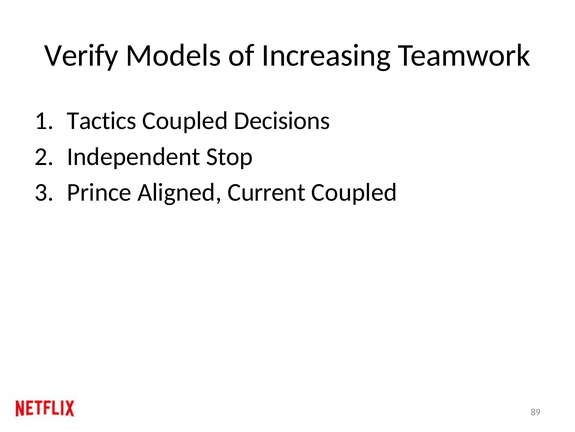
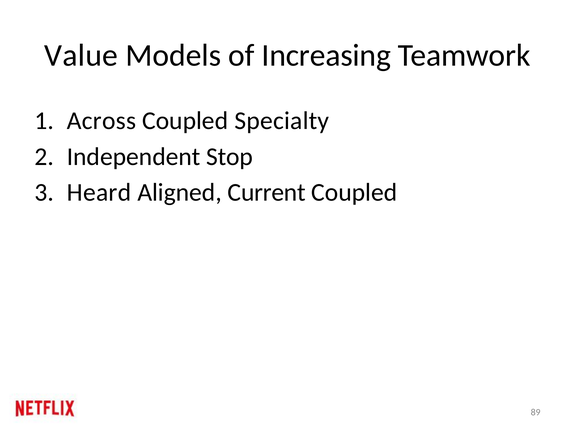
Verify: Verify -> Value
Tactics: Tactics -> Across
Decisions: Decisions -> Specialty
Prince: Prince -> Heard
